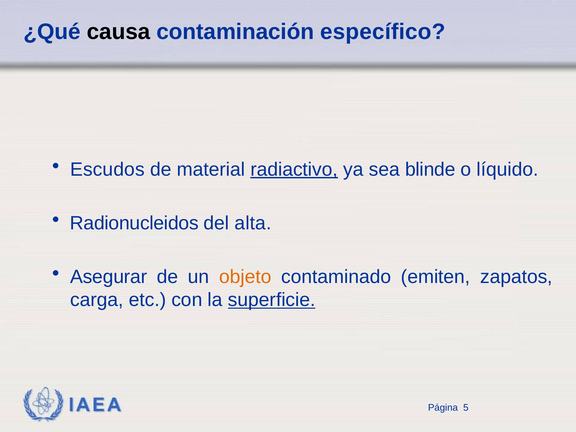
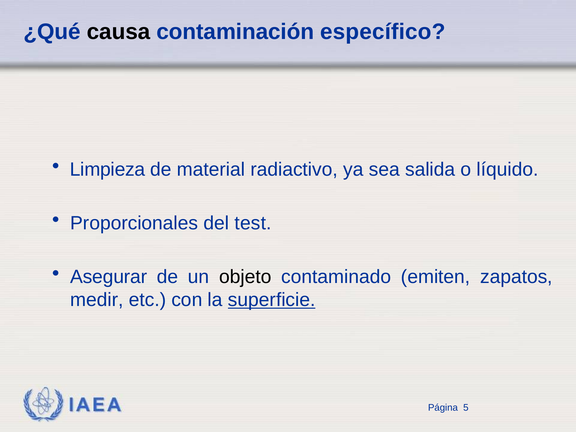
Escudos: Escudos -> Limpieza
radiactivo underline: present -> none
blinde: blinde -> salida
Radionucleidos: Radionucleidos -> Proporcionales
alta: alta -> test
objeto colour: orange -> black
carga: carga -> medir
